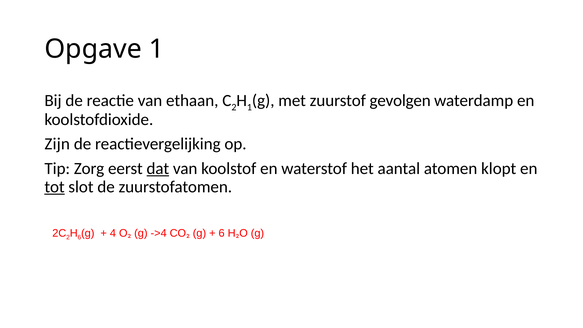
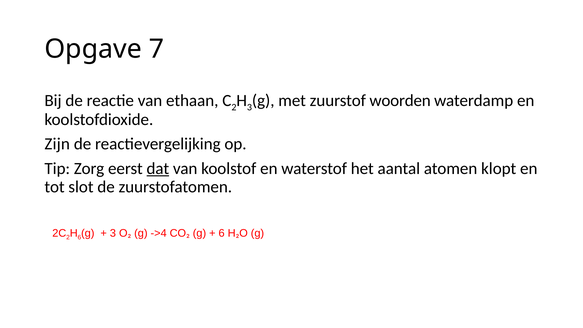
Opgave 1: 1 -> 7
1 at (249, 107): 1 -> 3
gevolgen: gevolgen -> woorden
tot underline: present -> none
4 at (113, 233): 4 -> 3
